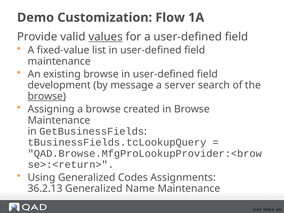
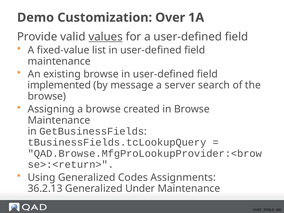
Flow: Flow -> Over
development: development -> implemented
browse at (47, 96) underline: present -> none
Name: Name -> Under
